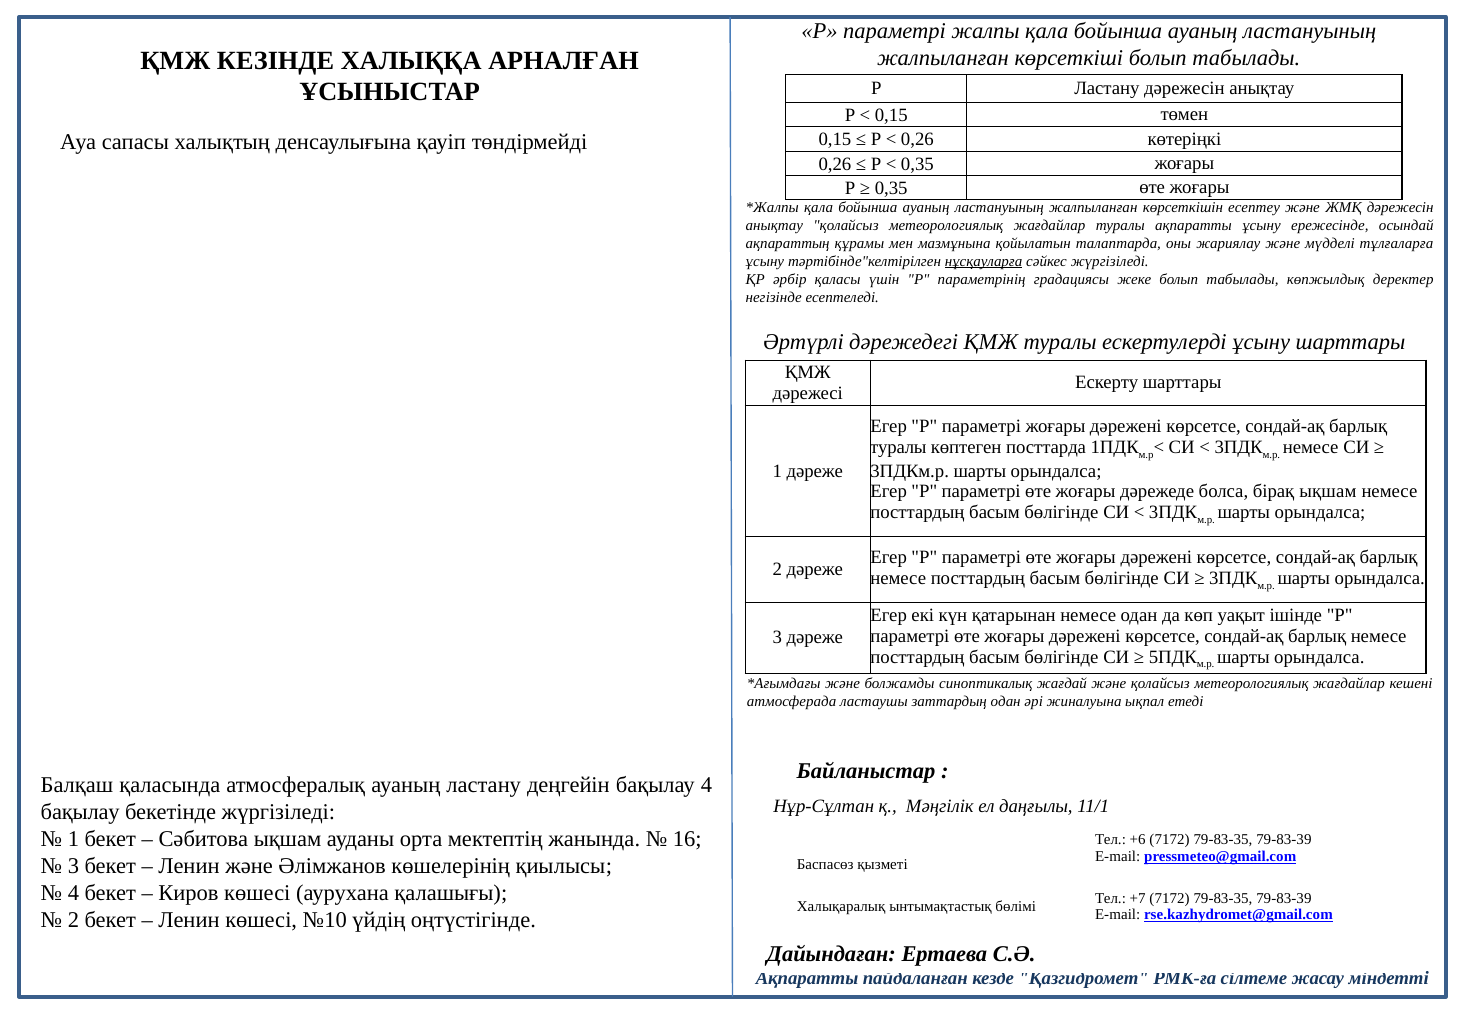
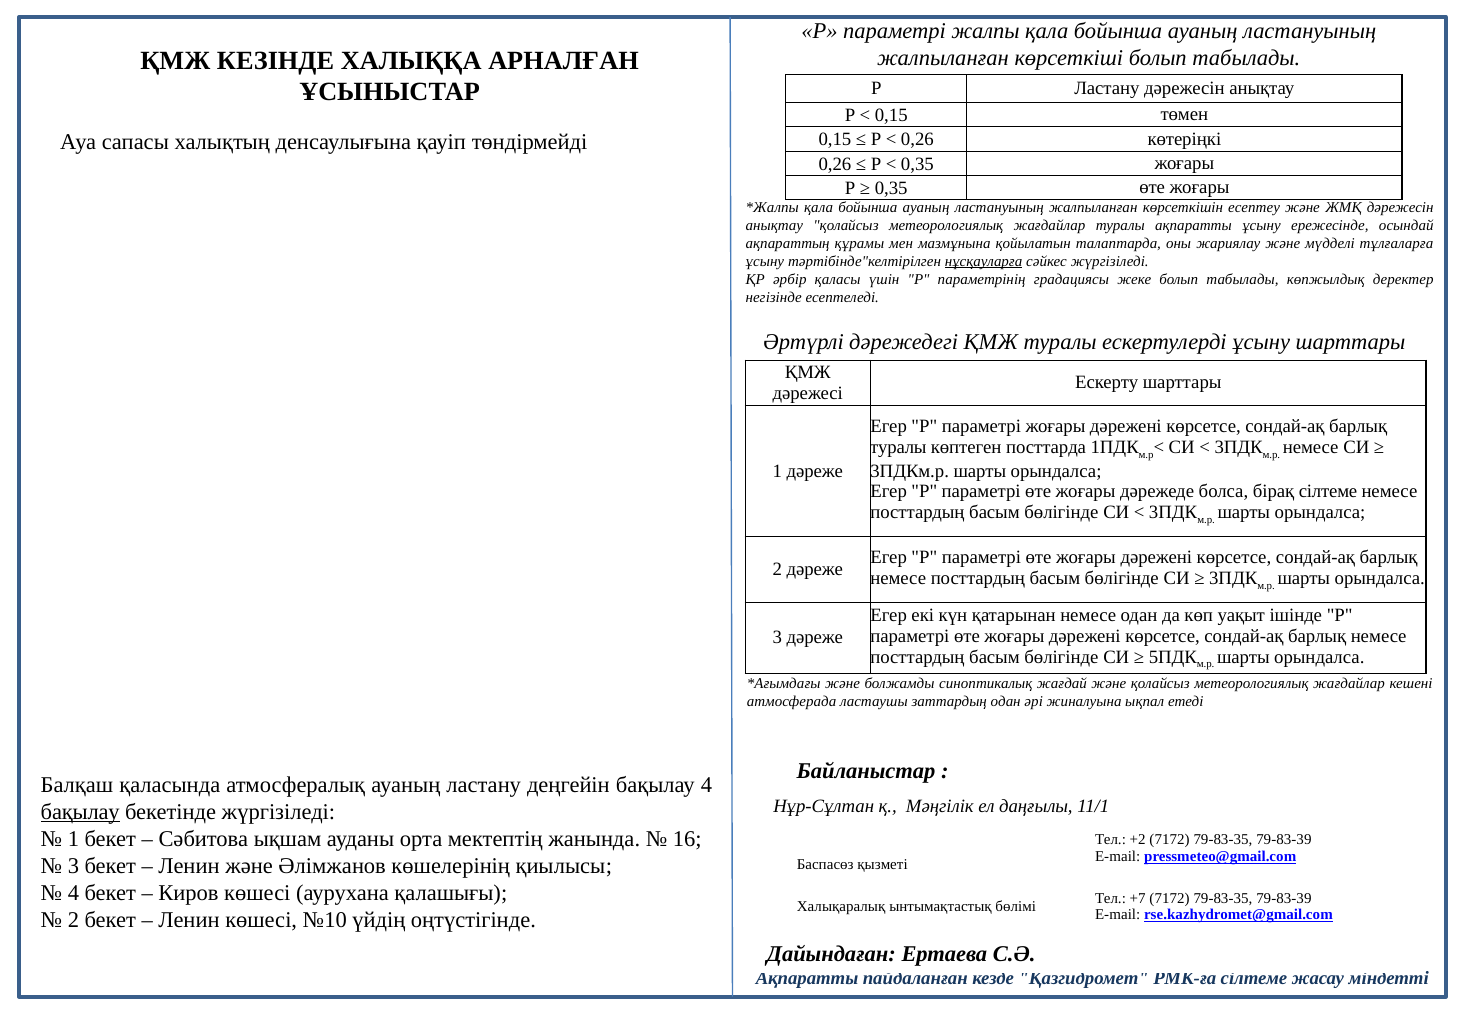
бірақ ықшам: ықшам -> сілтеме
бақылау at (80, 812) underline: none -> present
+6: +6 -> +2
